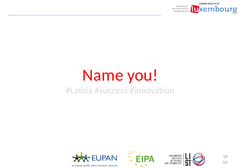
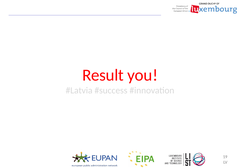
Name: Name -> Result
